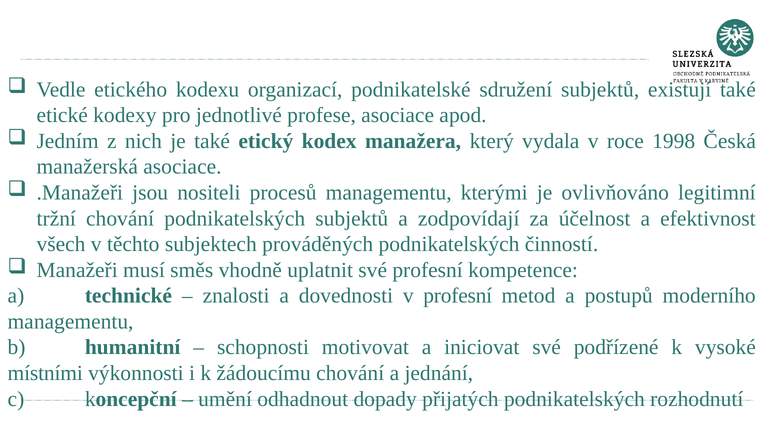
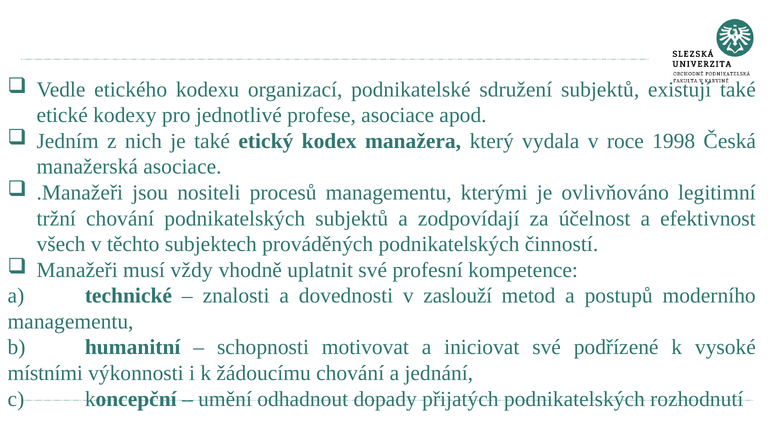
směs: směs -> vždy
v profesní: profesní -> zaslouží
